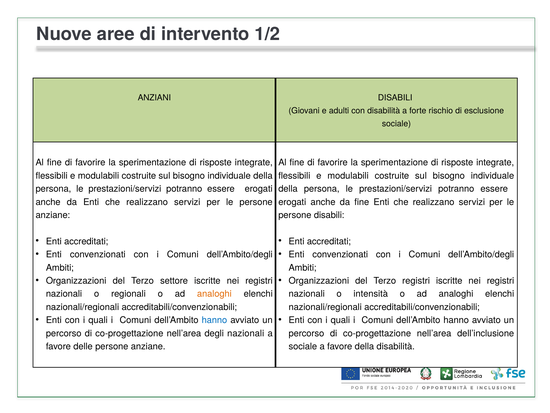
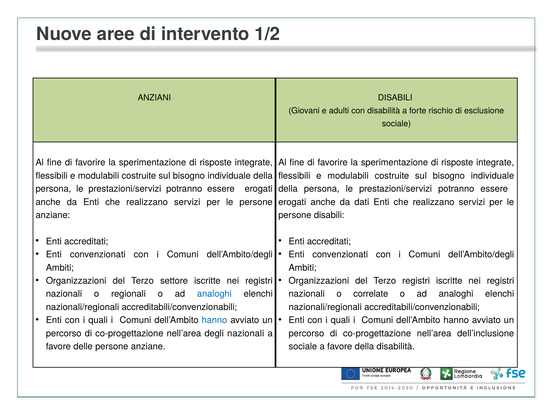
da fine: fine -> dati
analoghi at (214, 294) colour: orange -> blue
intensità: intensità -> correlate
